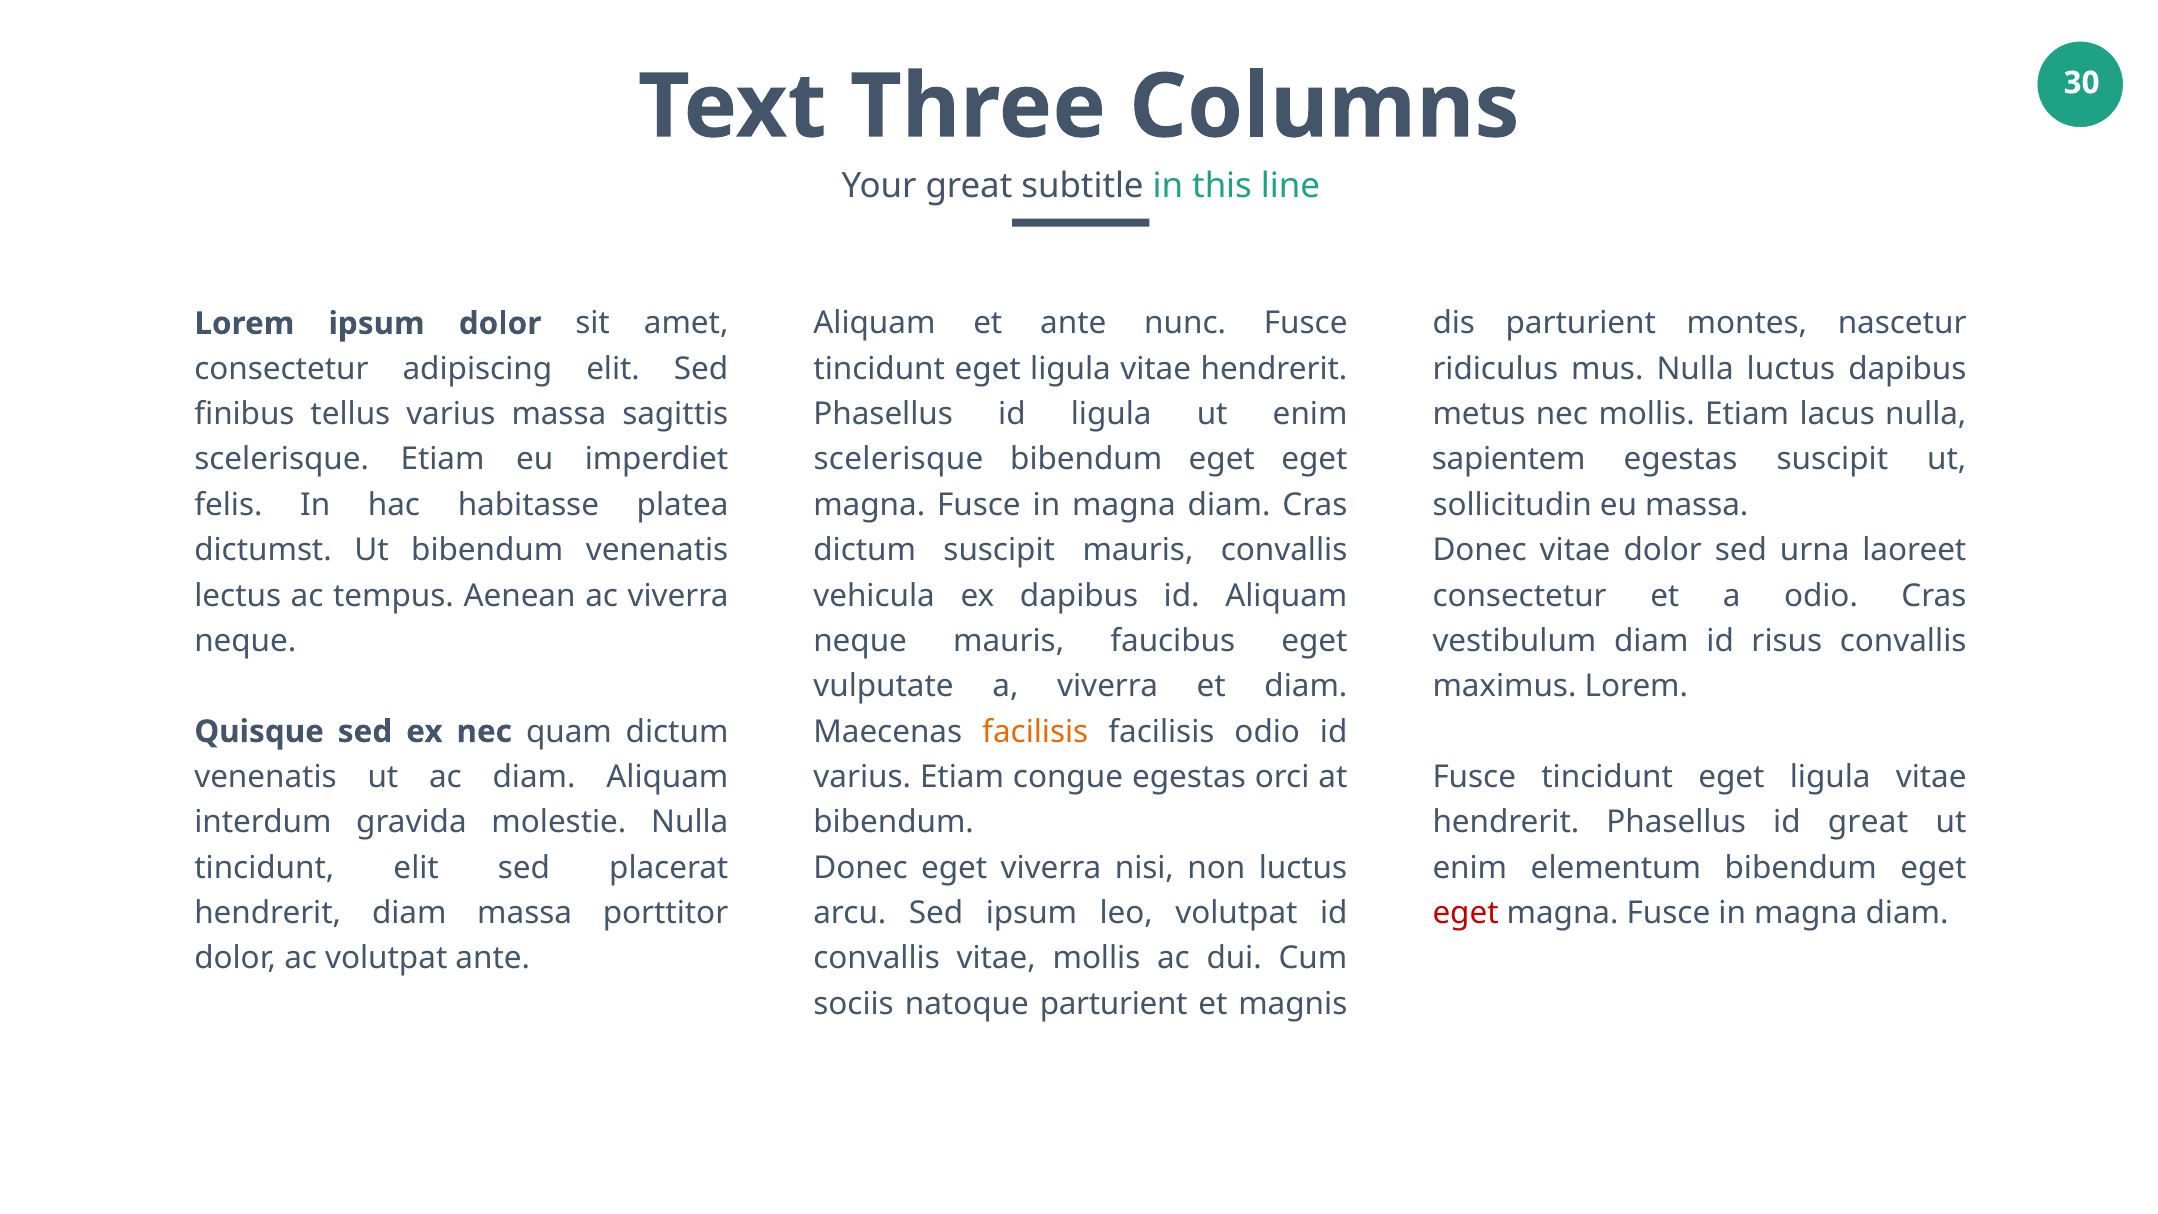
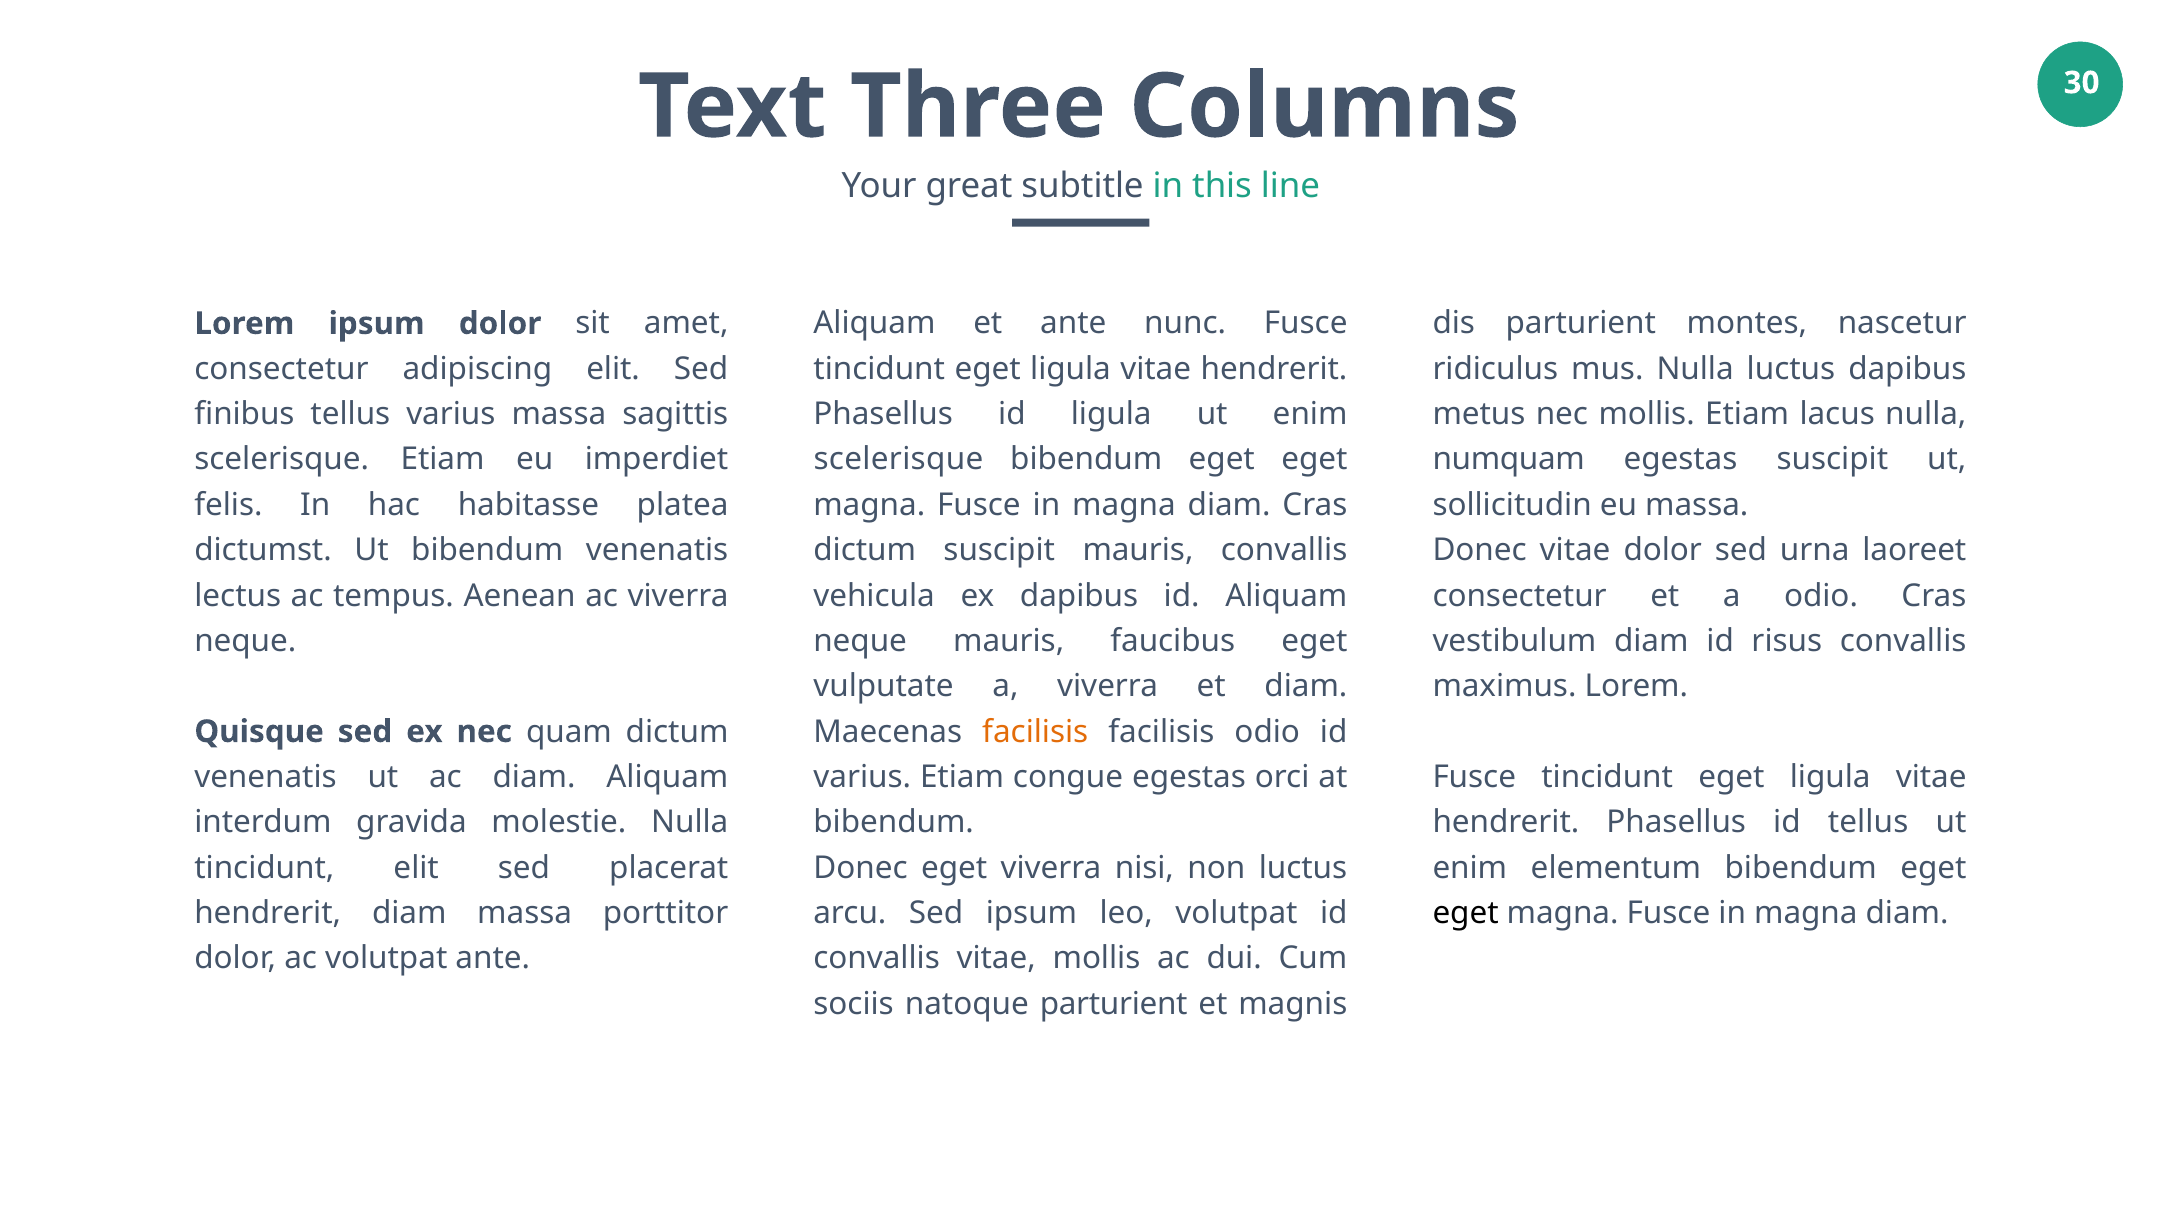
sapientem: sapientem -> numquam
id great: great -> tellus
eget at (1466, 913) colour: red -> black
